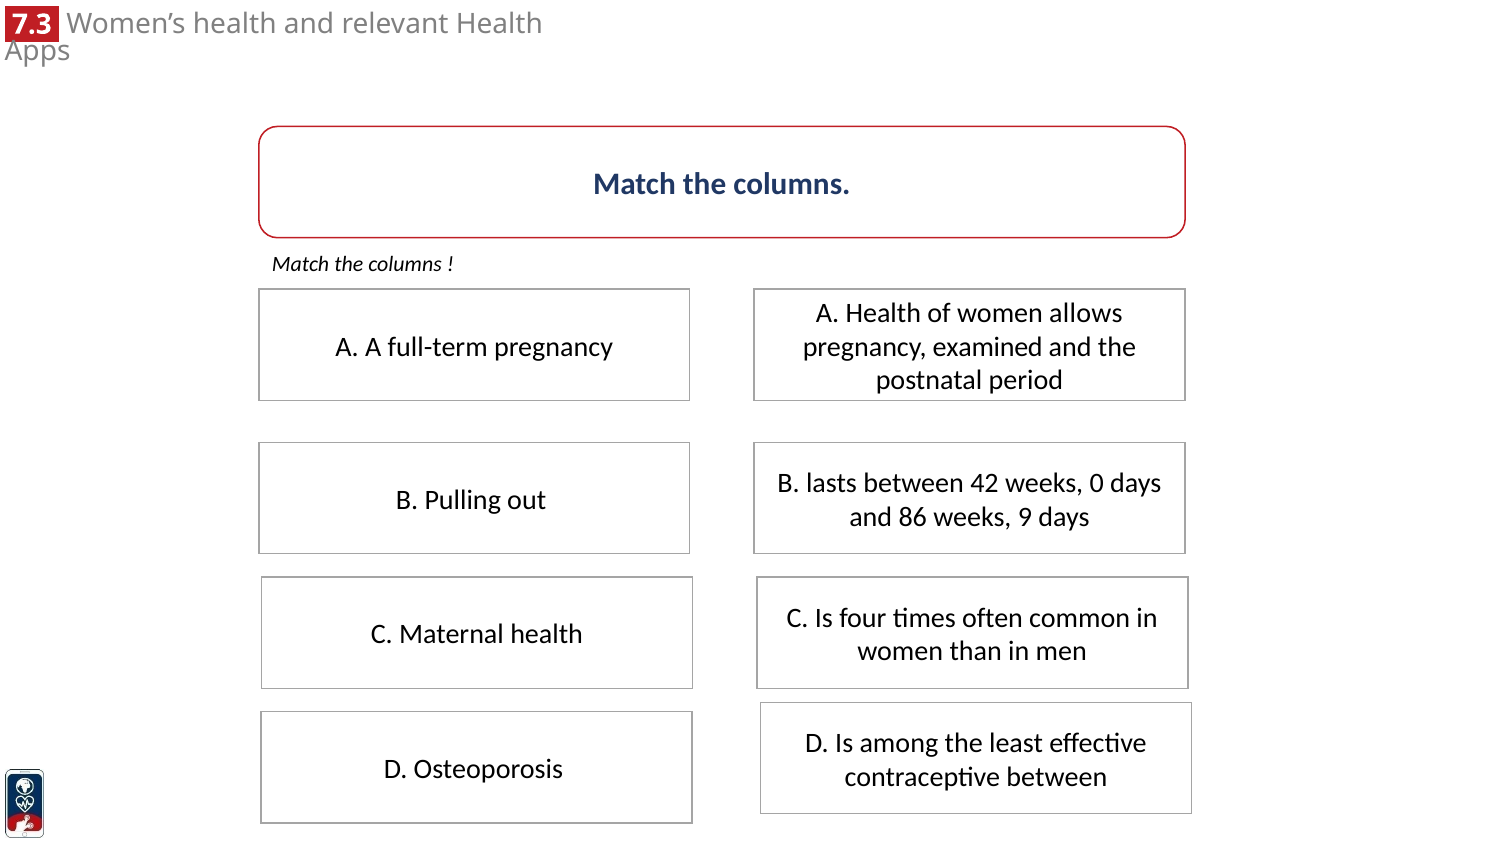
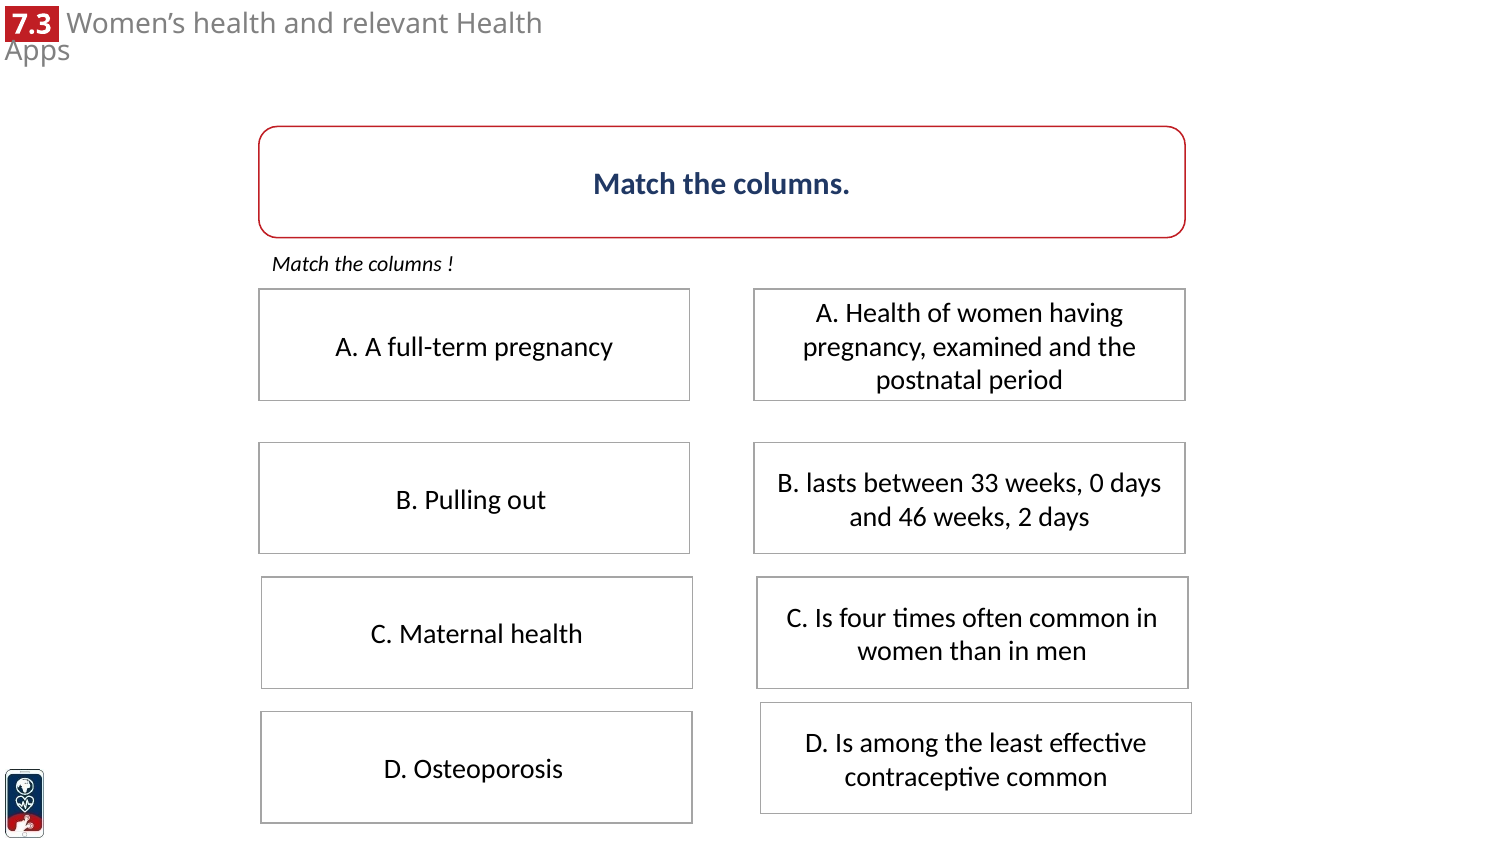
allows: allows -> having
42: 42 -> 33
86: 86 -> 46
9: 9 -> 2
contraceptive between: between -> common
